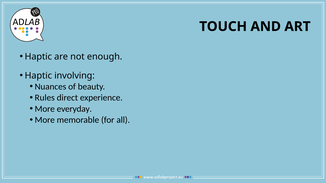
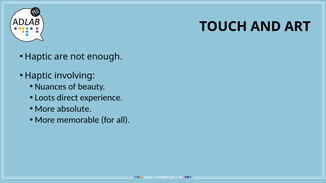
Rules: Rules -> Loots
everyday: everyday -> absolute
